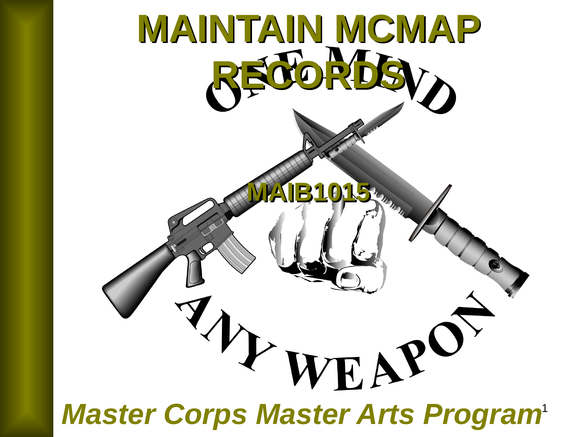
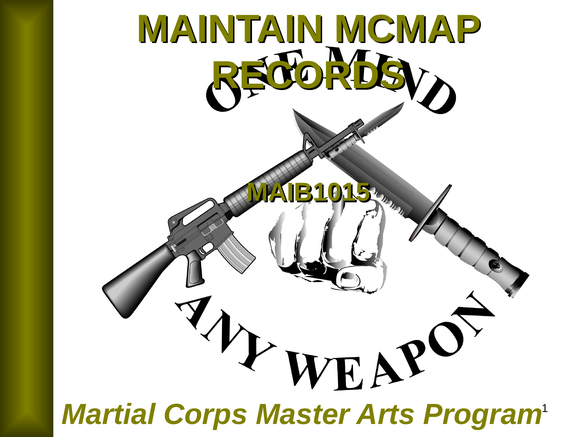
Master at (109, 415): Master -> Martial
